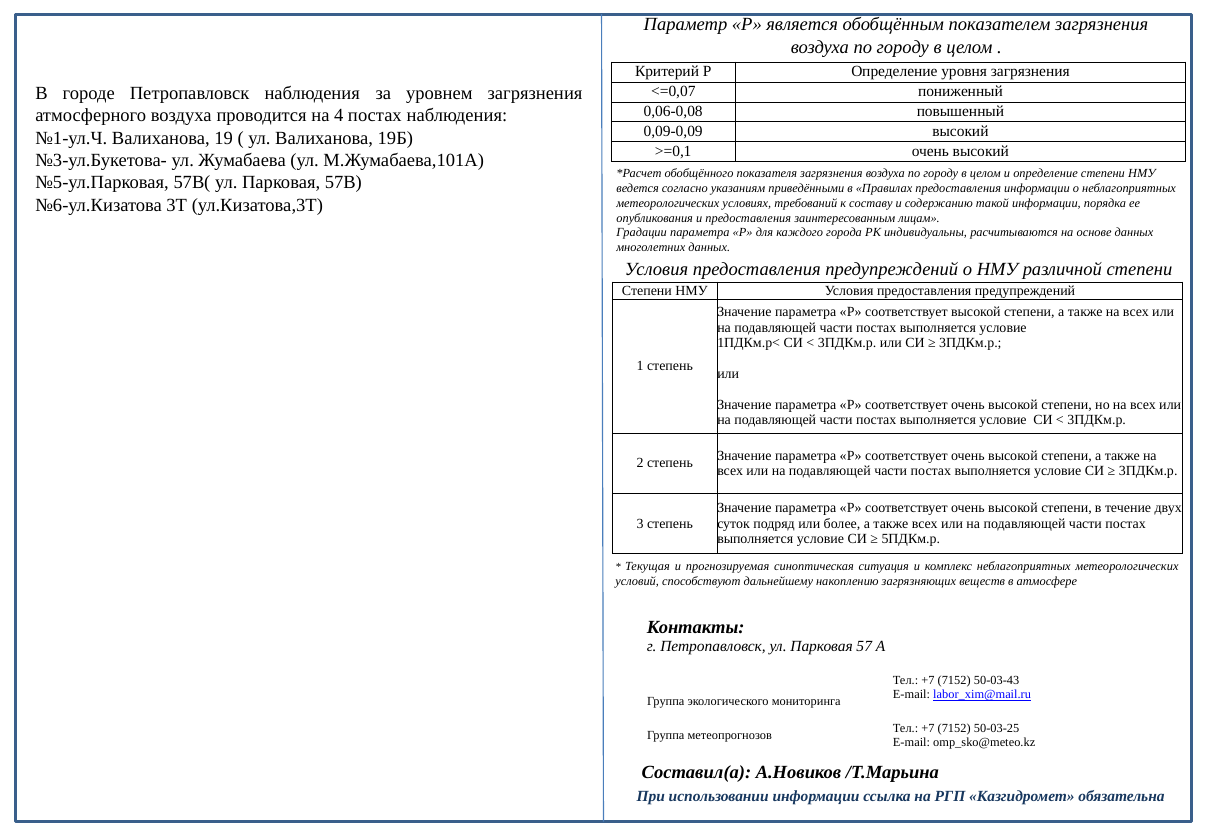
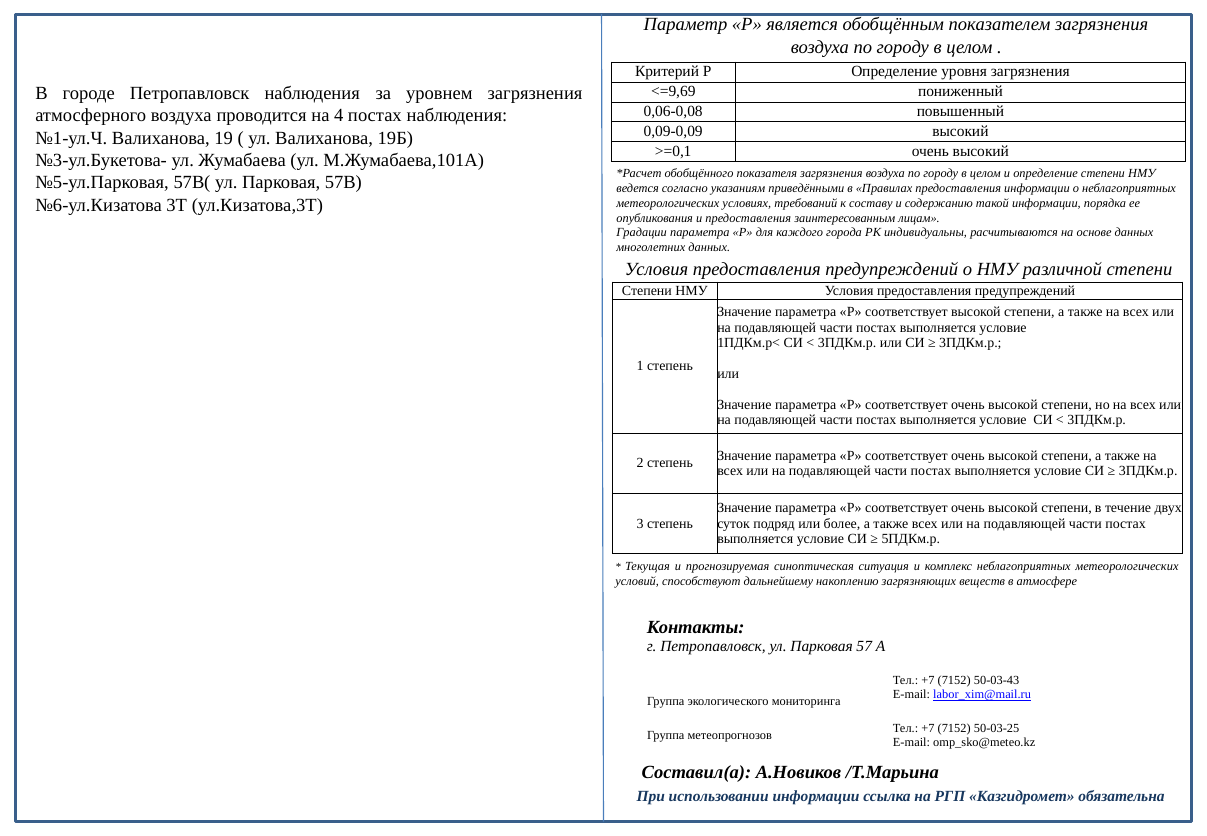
<=0,07: <=0,07 -> <=9,69
